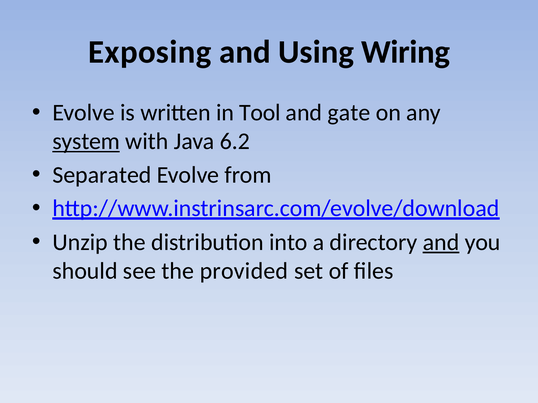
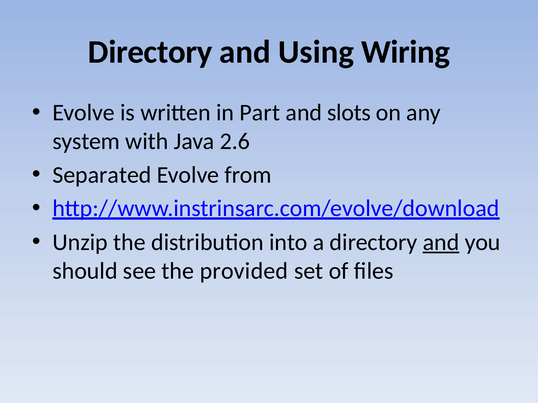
Exposing at (150, 52): Exposing -> Directory
Tool: Tool -> Part
gate: gate -> slots
system underline: present -> none
6.2: 6.2 -> 2.6
